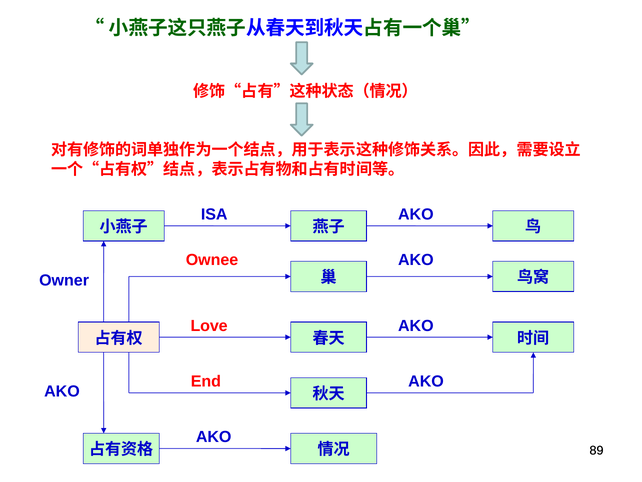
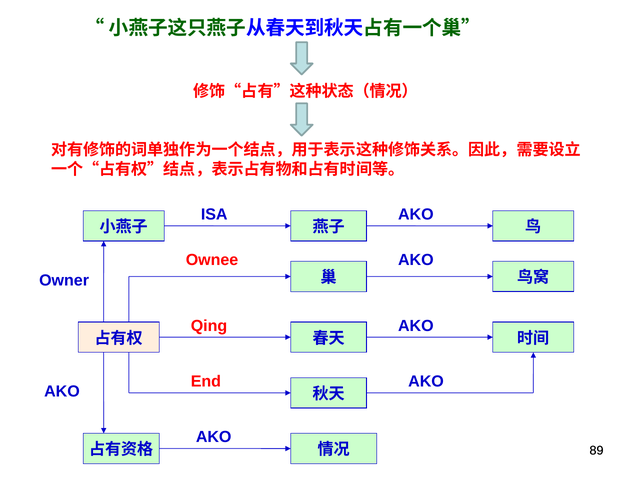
Love: Love -> Qing
